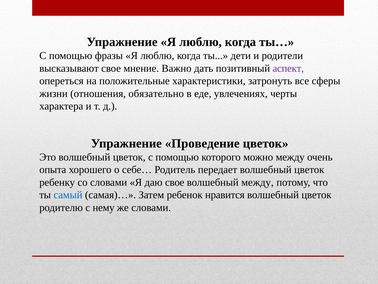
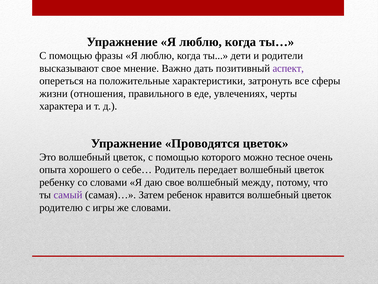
обязательно: обязательно -> правильного
Проведение: Проведение -> Проводятся
можно между: между -> тесное
самый colour: blue -> purple
нему: нему -> игры
